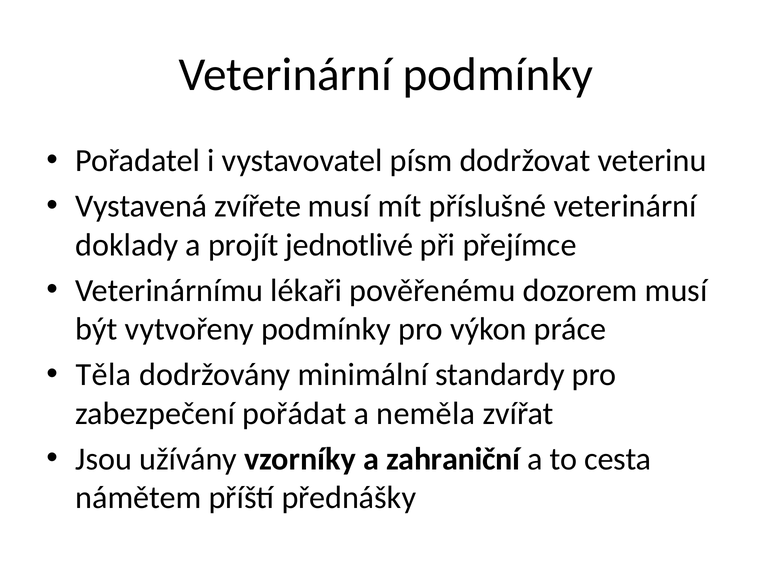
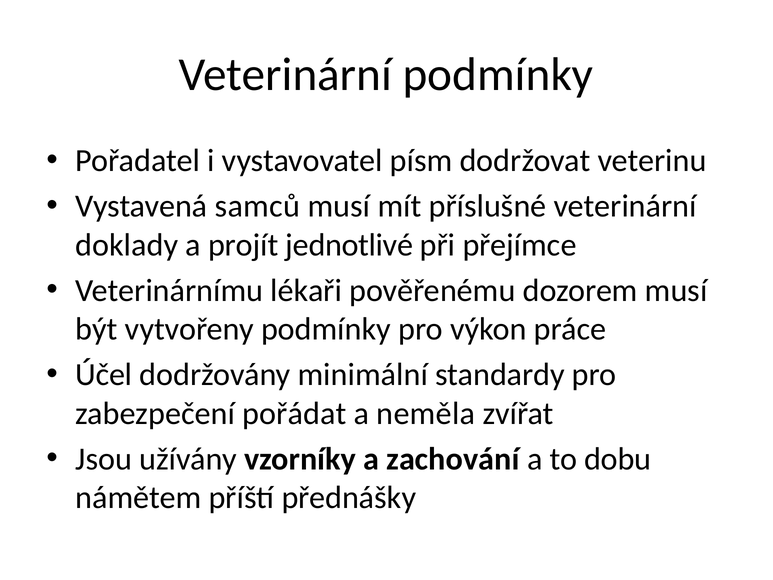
zvířete: zvířete -> samců
Těla: Těla -> Účel
zahraniční: zahraniční -> zachování
cesta: cesta -> dobu
